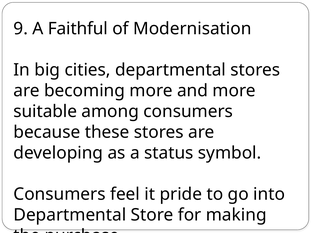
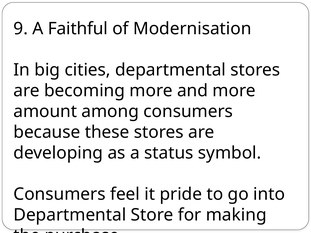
suitable: suitable -> amount
